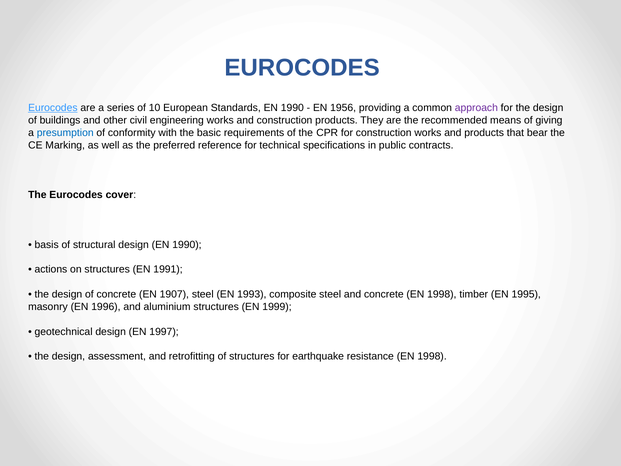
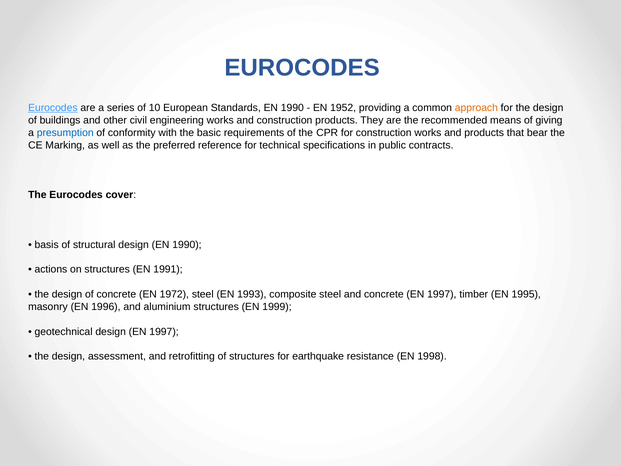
1956: 1956 -> 1952
approach colour: purple -> orange
1907: 1907 -> 1972
concrete EN 1998: 1998 -> 1997
